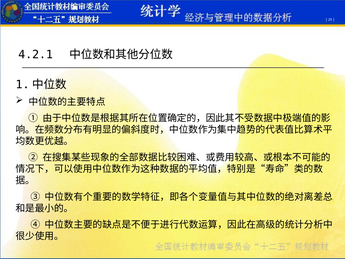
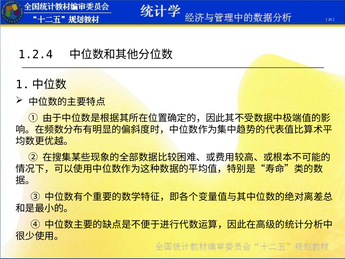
4.2.1: 4.2.1 -> 1.2.4
